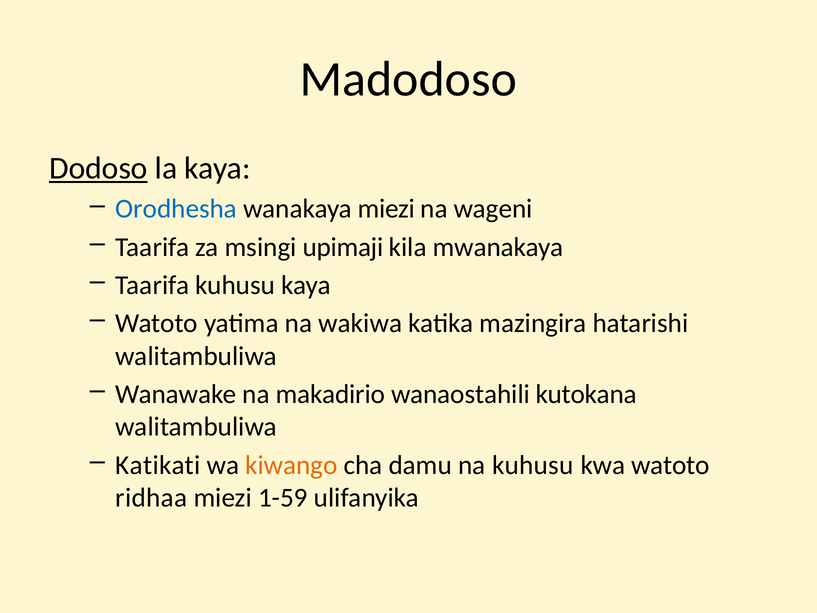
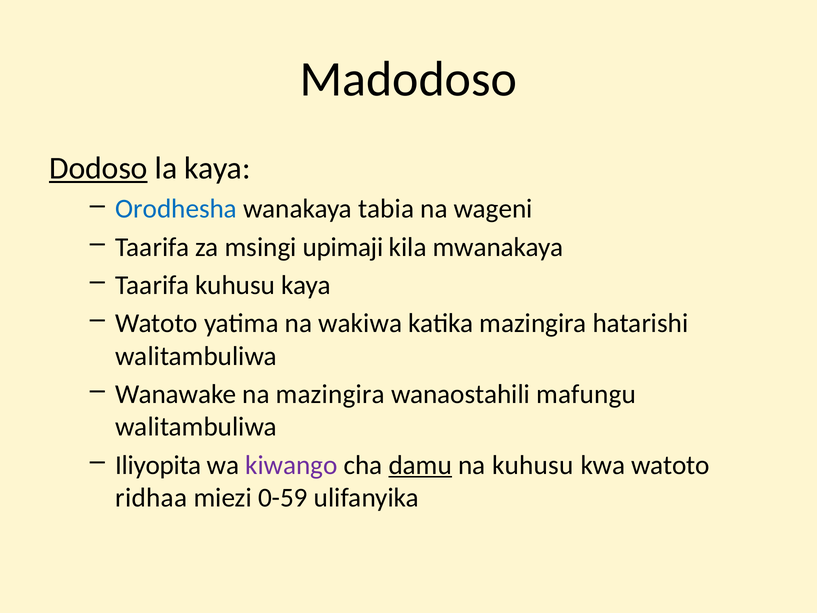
wanakaya miezi: miezi -> tabia
na makadirio: makadirio -> mazingira
kutokana: kutokana -> mafungu
Katikati: Katikati -> Iliyopita
kiwango colour: orange -> purple
damu underline: none -> present
1-59: 1-59 -> 0-59
